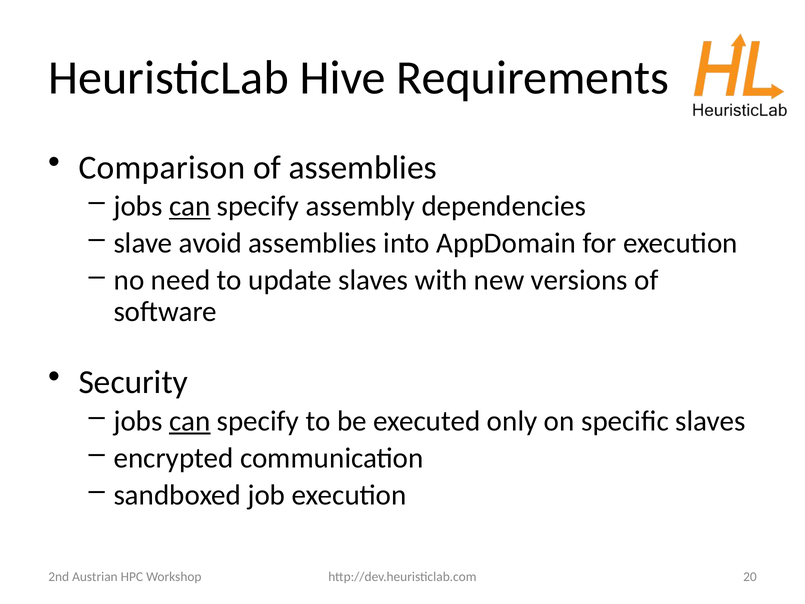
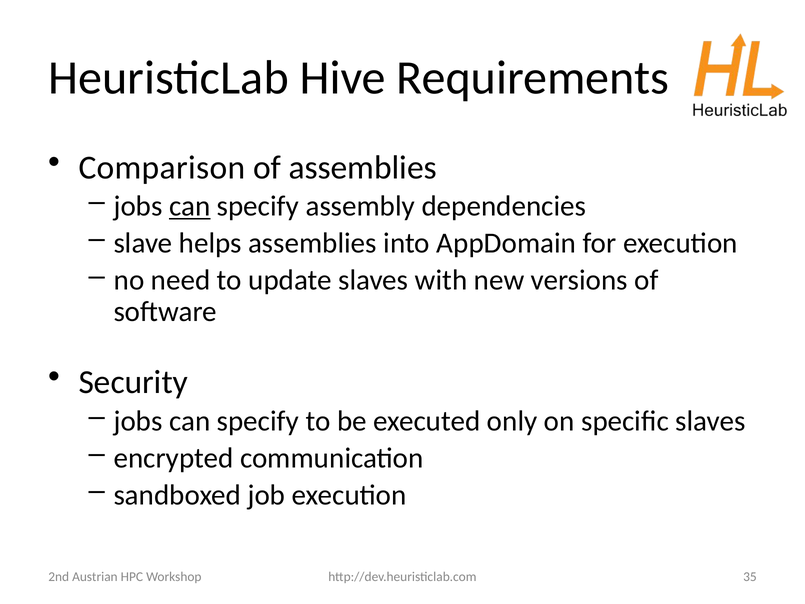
avoid: avoid -> helps
can at (190, 421) underline: present -> none
20: 20 -> 35
